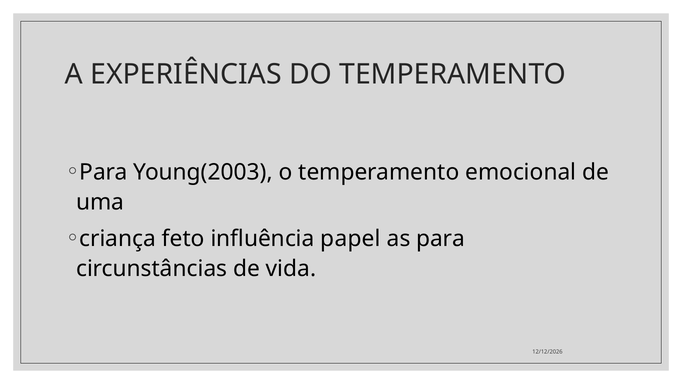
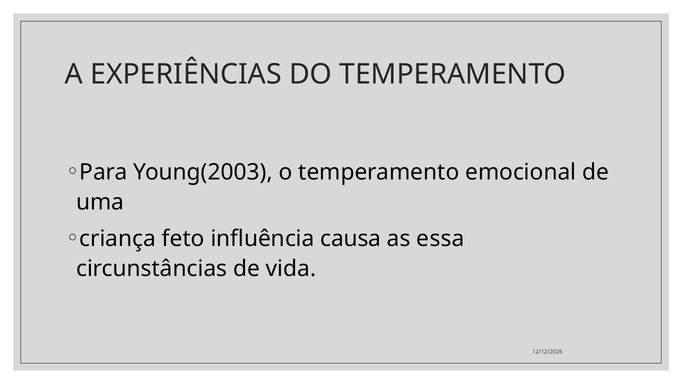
papel: papel -> causa
as para: para -> essa
